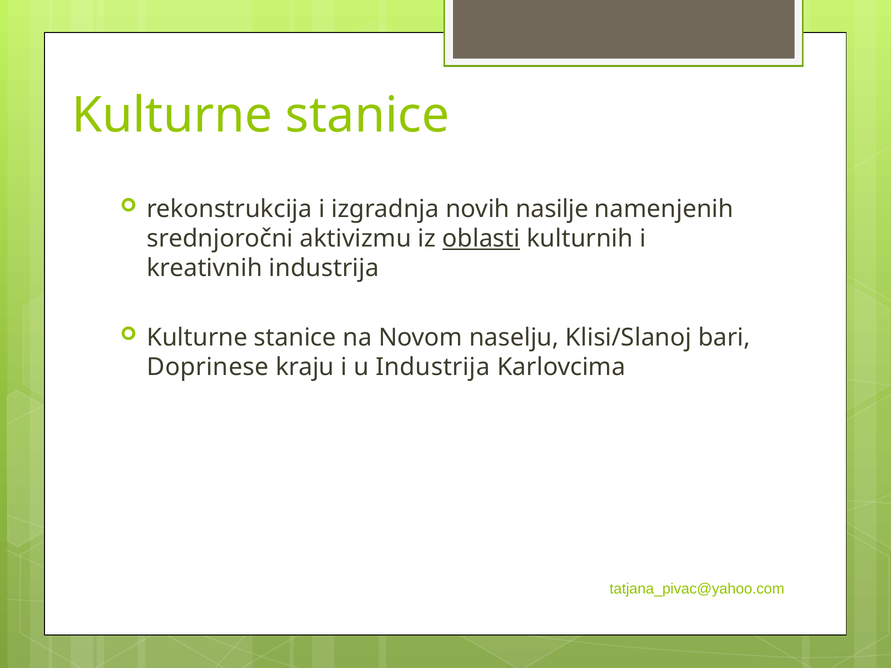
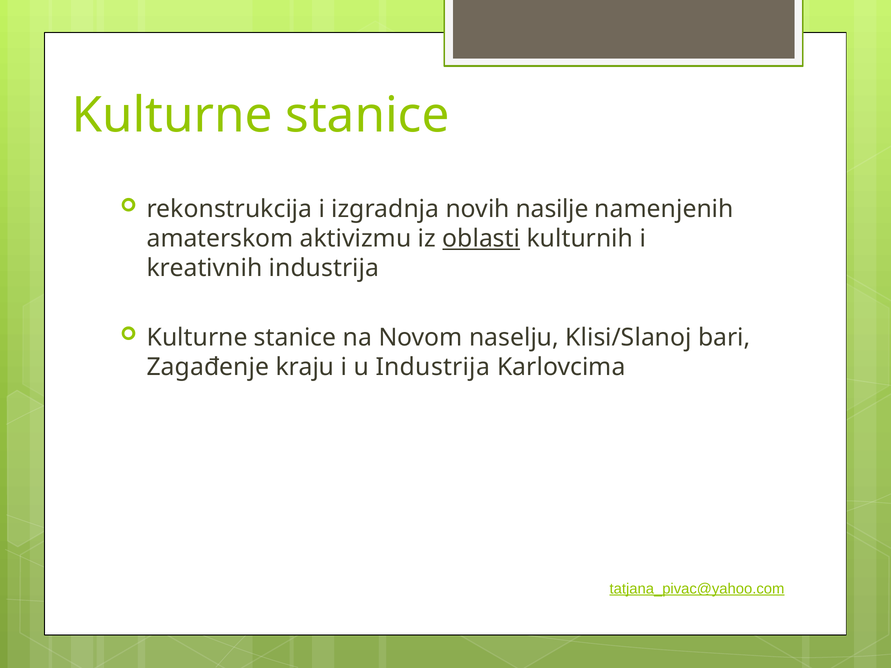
srednjoročni: srednjoročni -> amaterskom
Doprinese: Doprinese -> Zagađenje
tatjana_pivac@yahoo.com underline: none -> present
